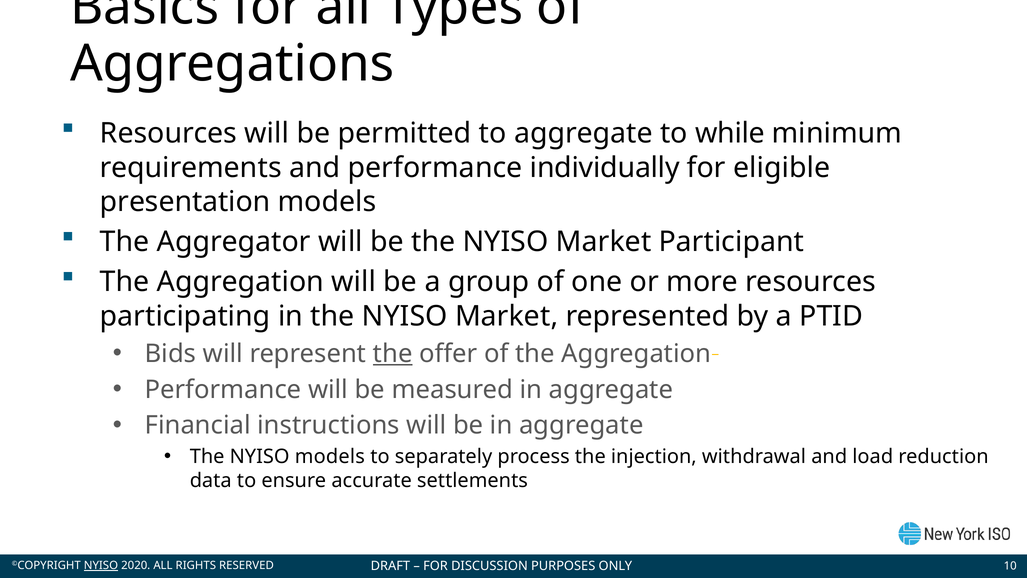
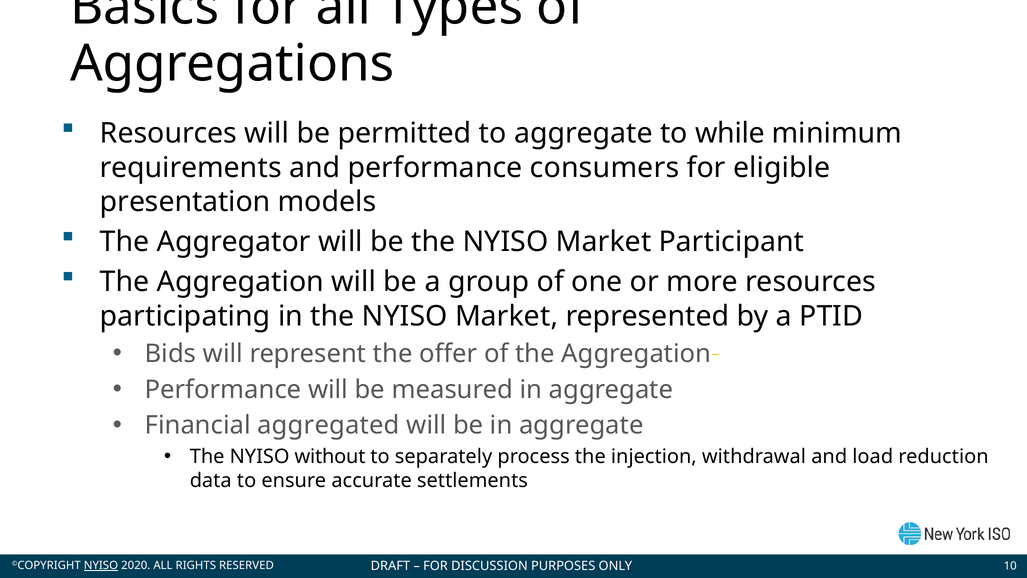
individually: individually -> consumers
the at (393, 353) underline: present -> none
instructions: instructions -> aggregated
NYISO models: models -> without
